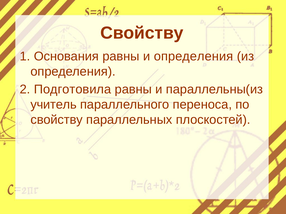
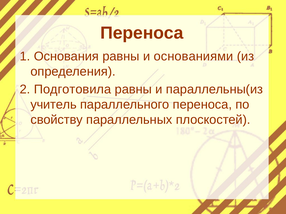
Свойству at (142, 33): Свойству -> Переноса
и определения: определения -> основаниями
